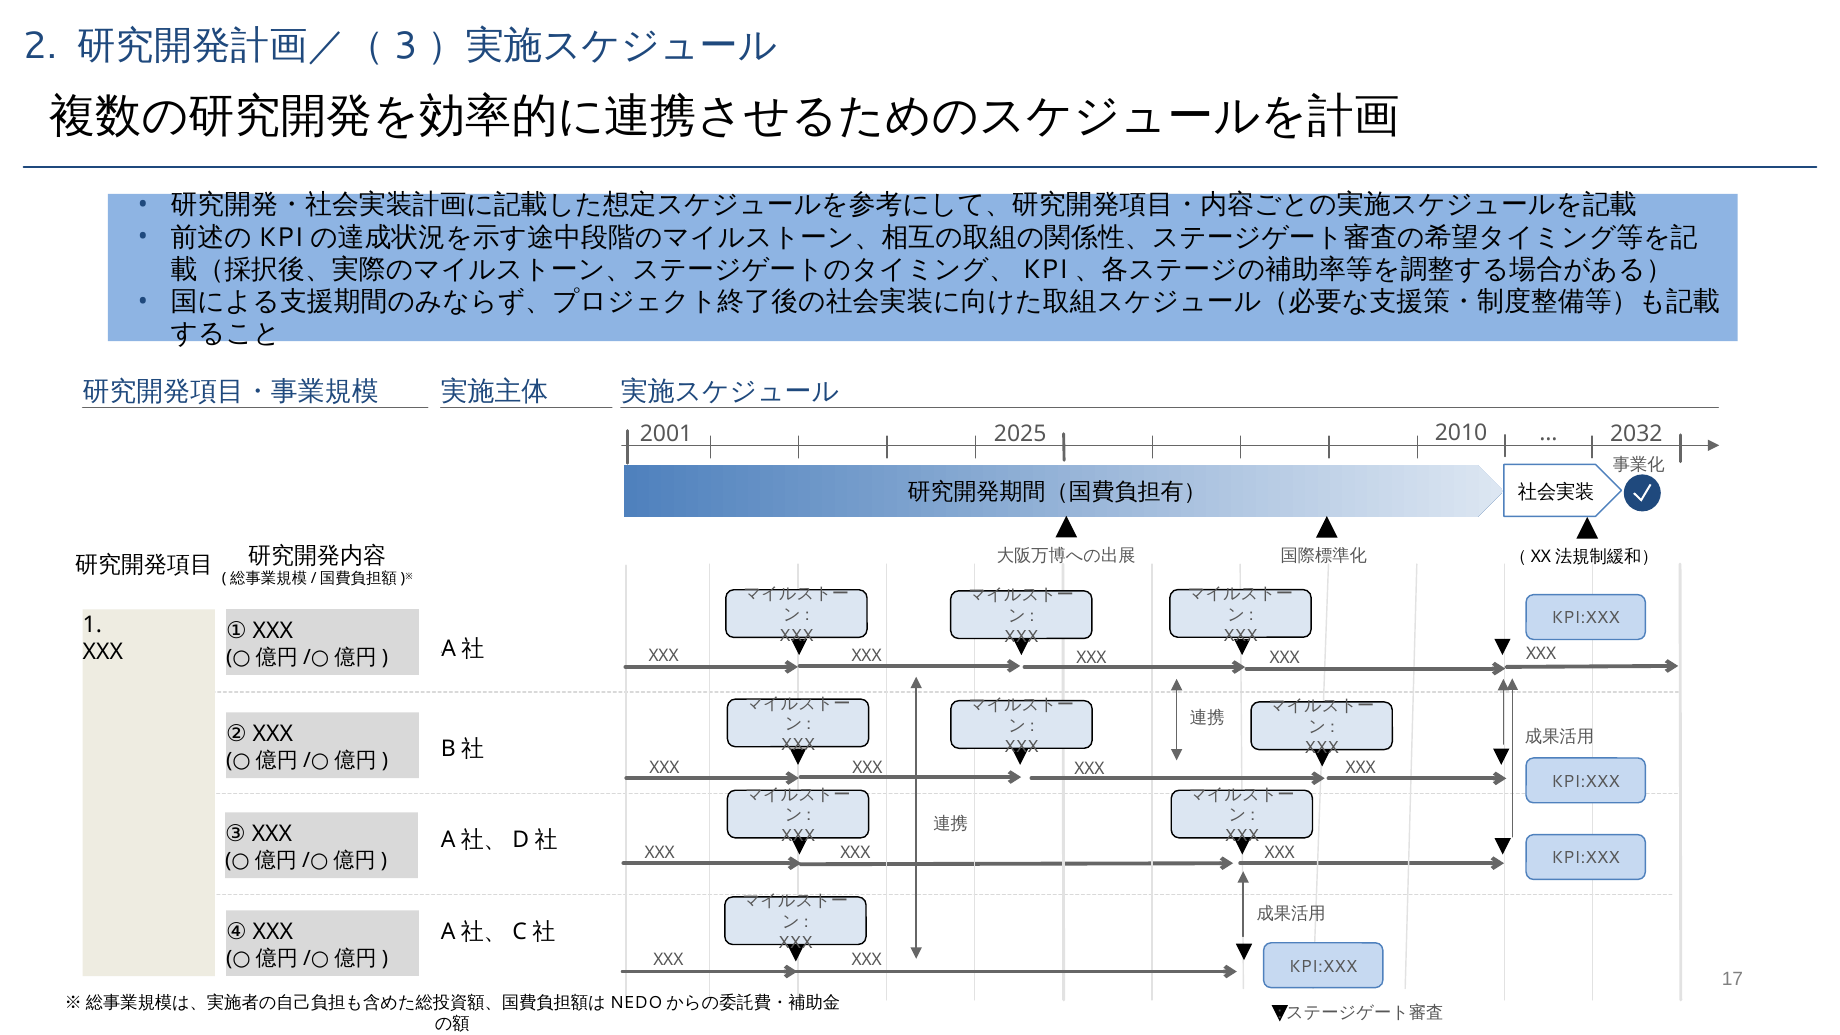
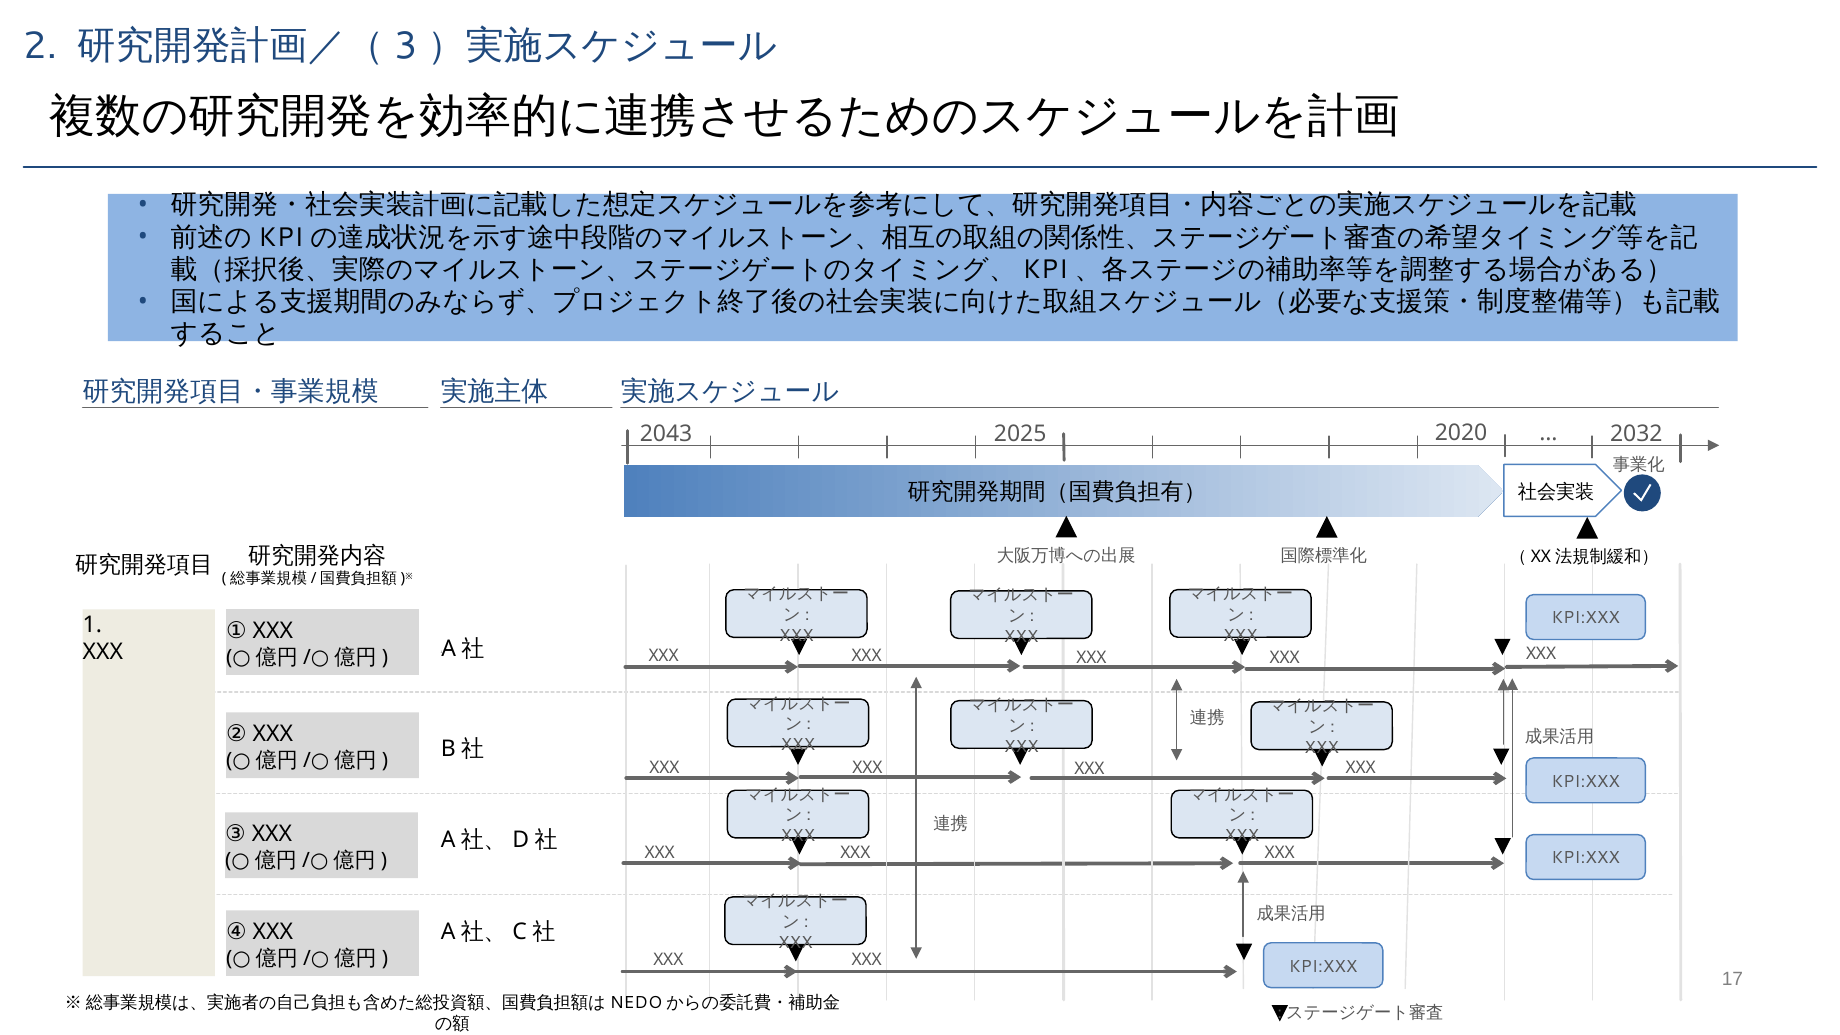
2001: 2001 -> 2043
2010: 2010 -> 2020
